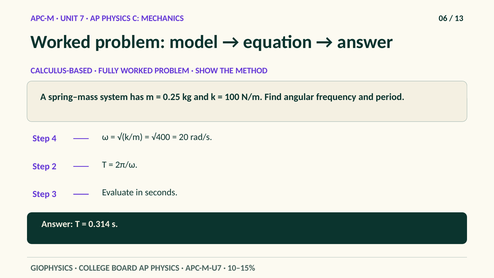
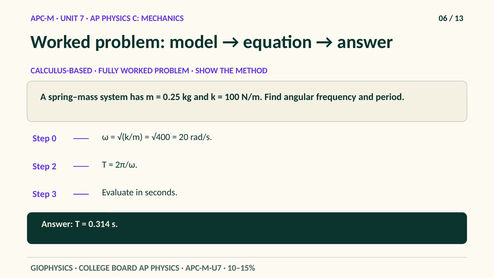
4: 4 -> 0
